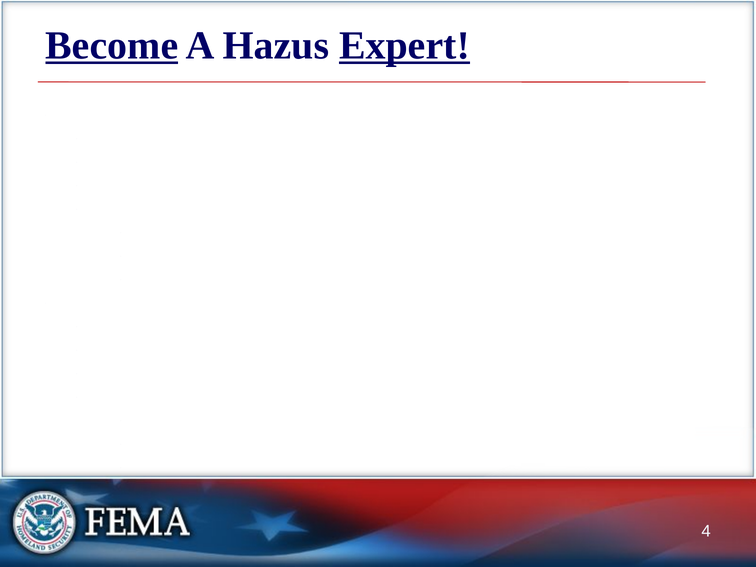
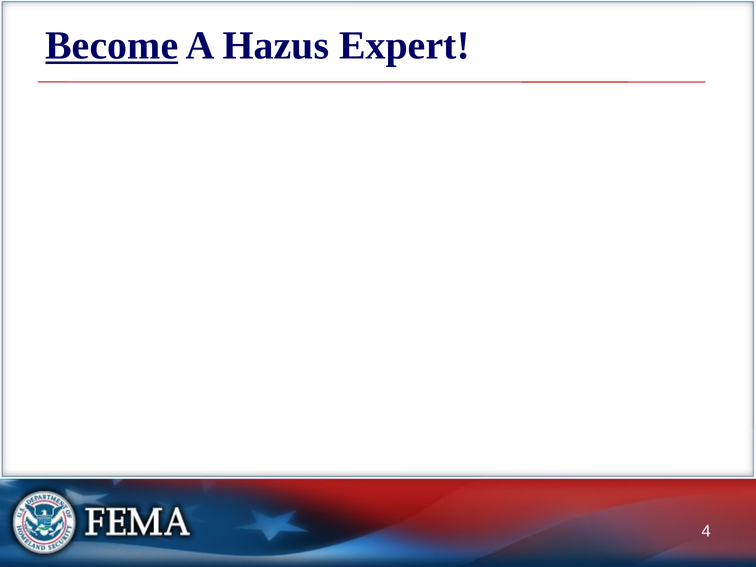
Expert underline: present -> none
